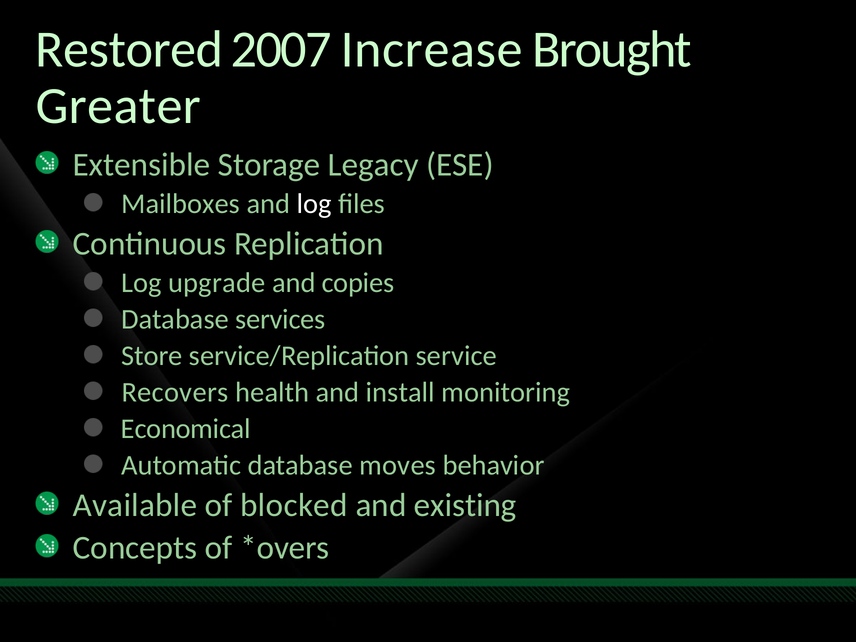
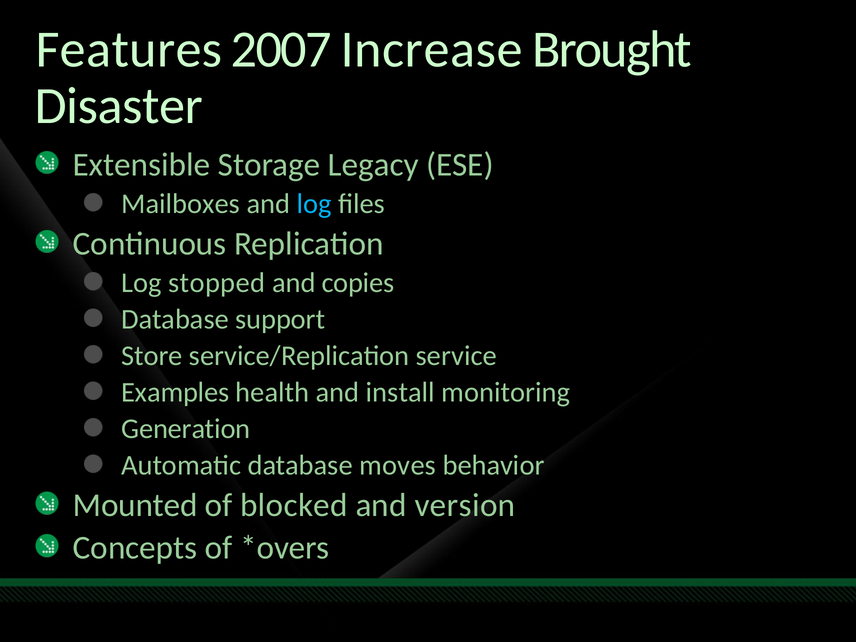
Restored: Restored -> Features
Greater: Greater -> Disaster
log at (314, 204) colour: white -> light blue
upgrade: upgrade -> stopped
services: services -> support
Recovers: Recovers -> Examples
Economical: Economical -> Generation
Available: Available -> Mounted
existing: existing -> version
